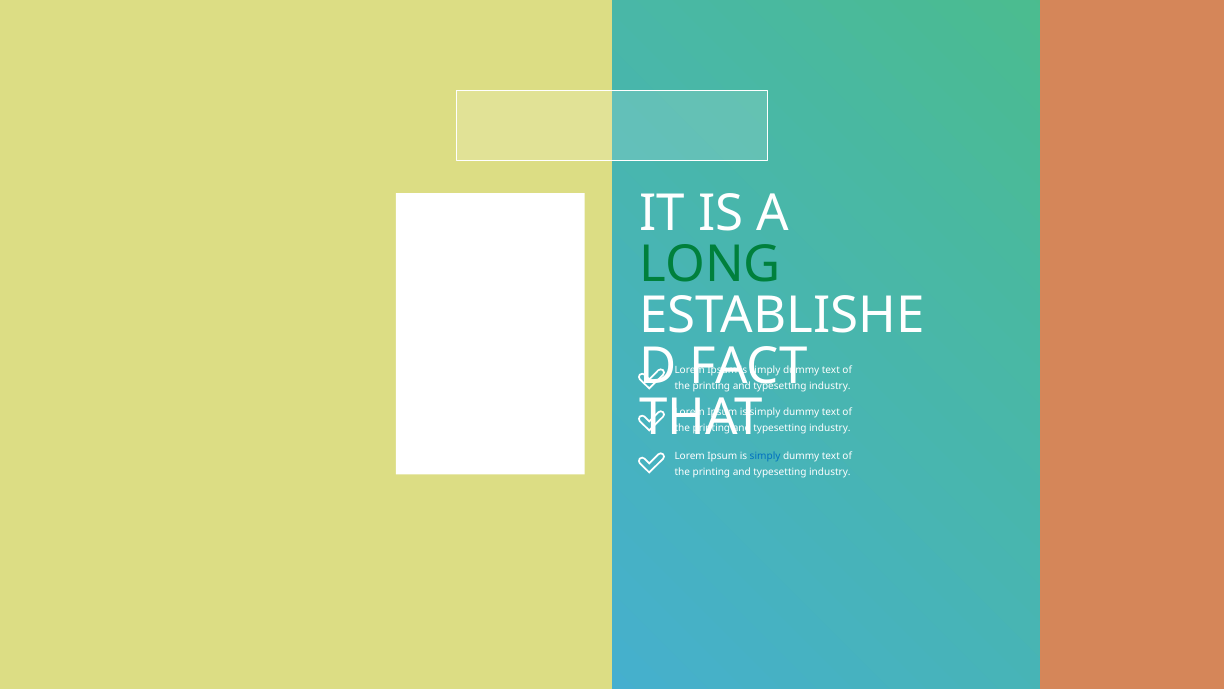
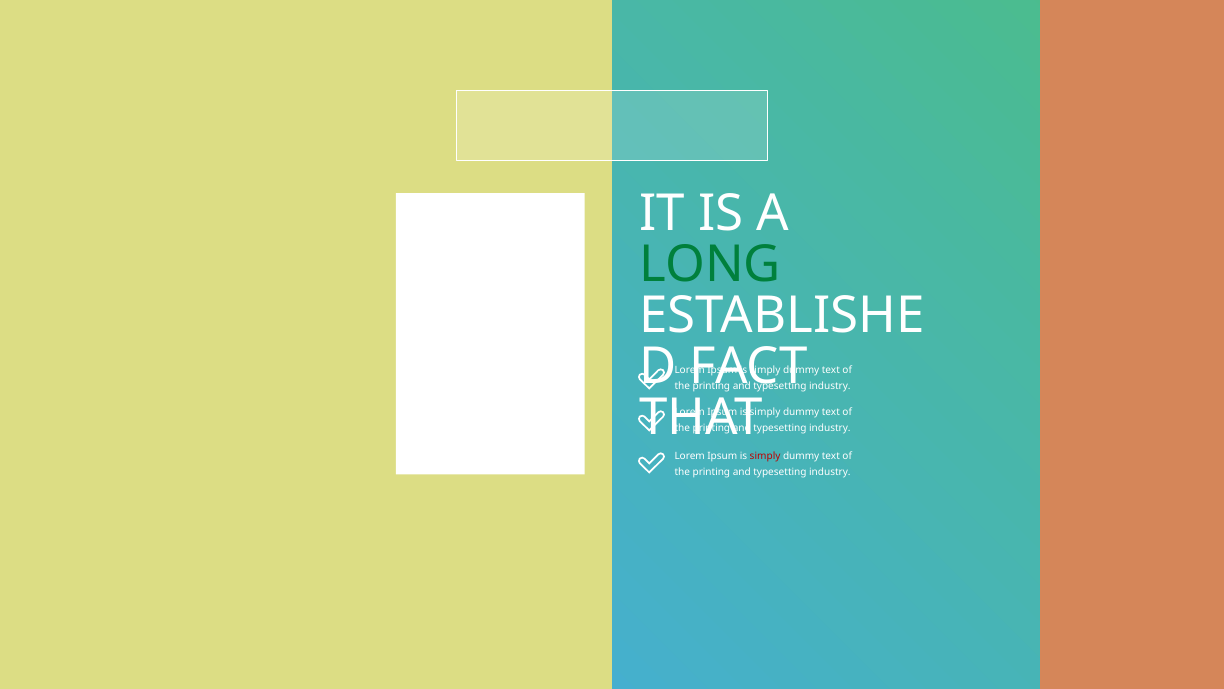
simply at (765, 456) colour: blue -> red
